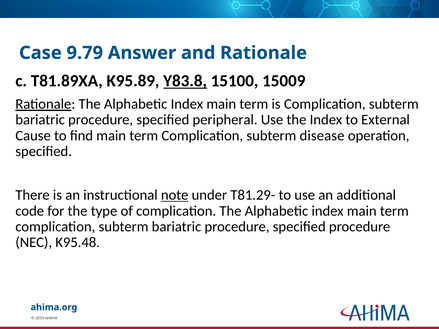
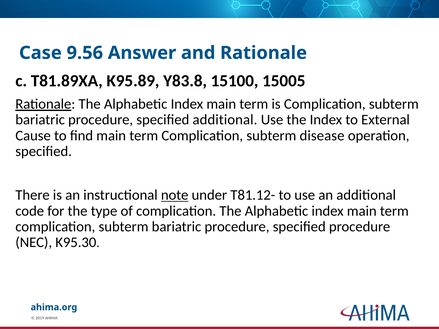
9.79: 9.79 -> 9.56
Y83.8 underline: present -> none
15009: 15009 -> 15005
specified peripheral: peripheral -> additional
T81.29-: T81.29- -> T81.12-
K95.48: K95.48 -> K95.30
